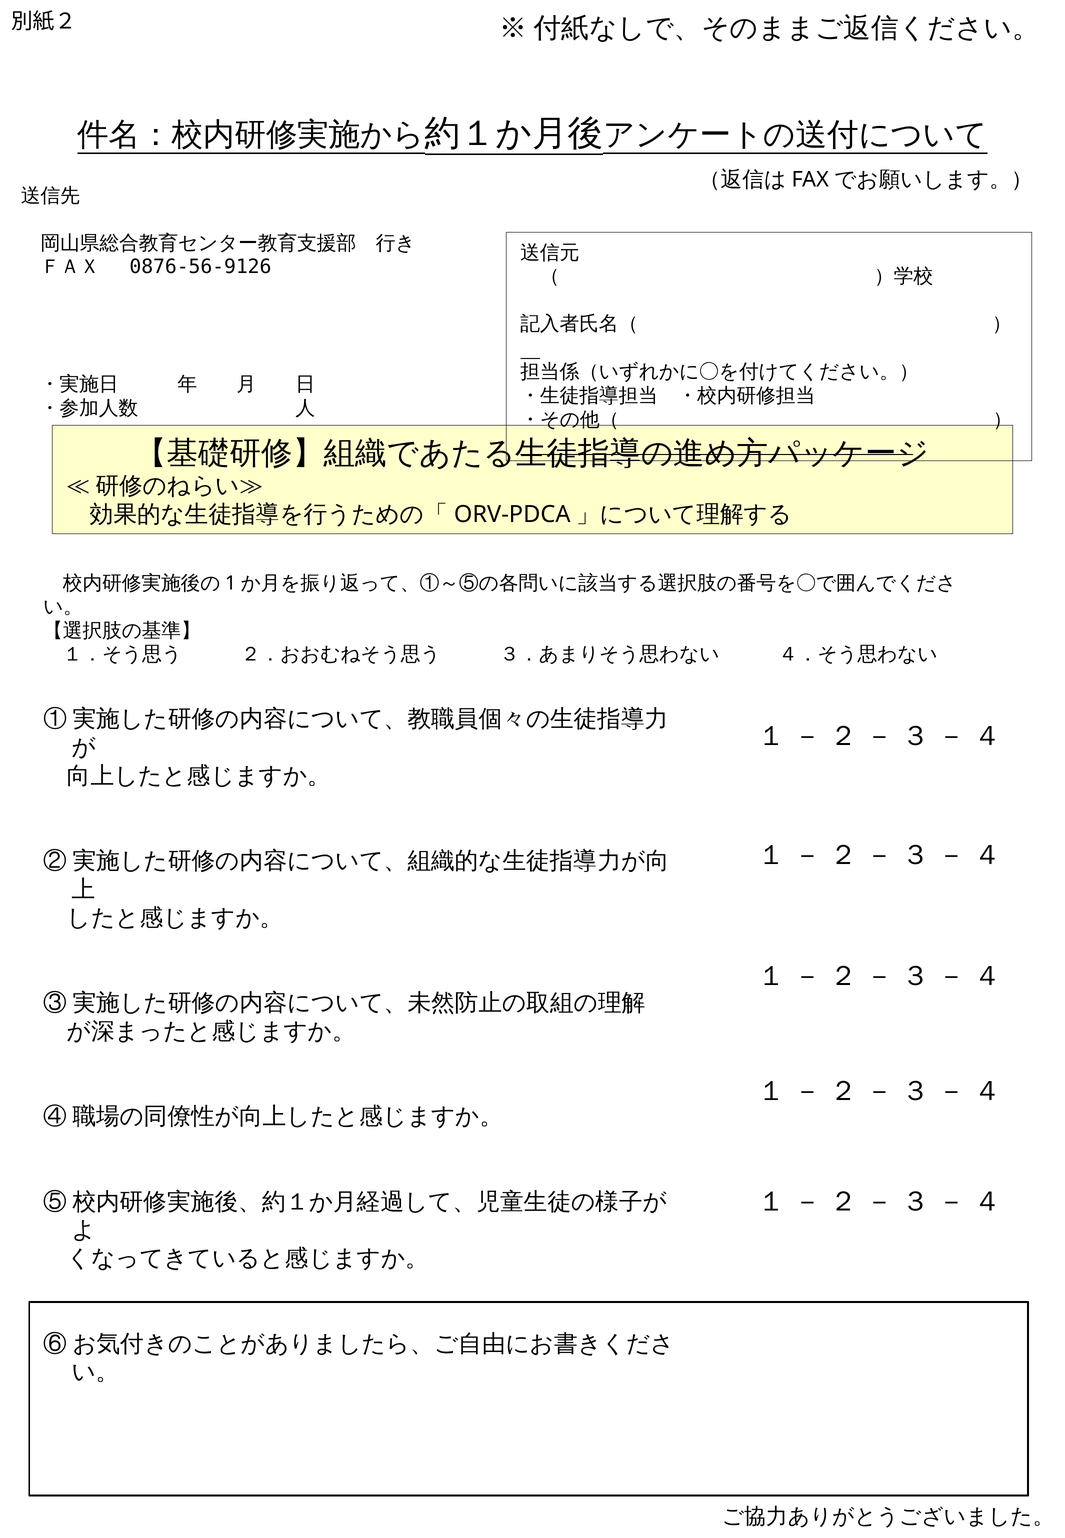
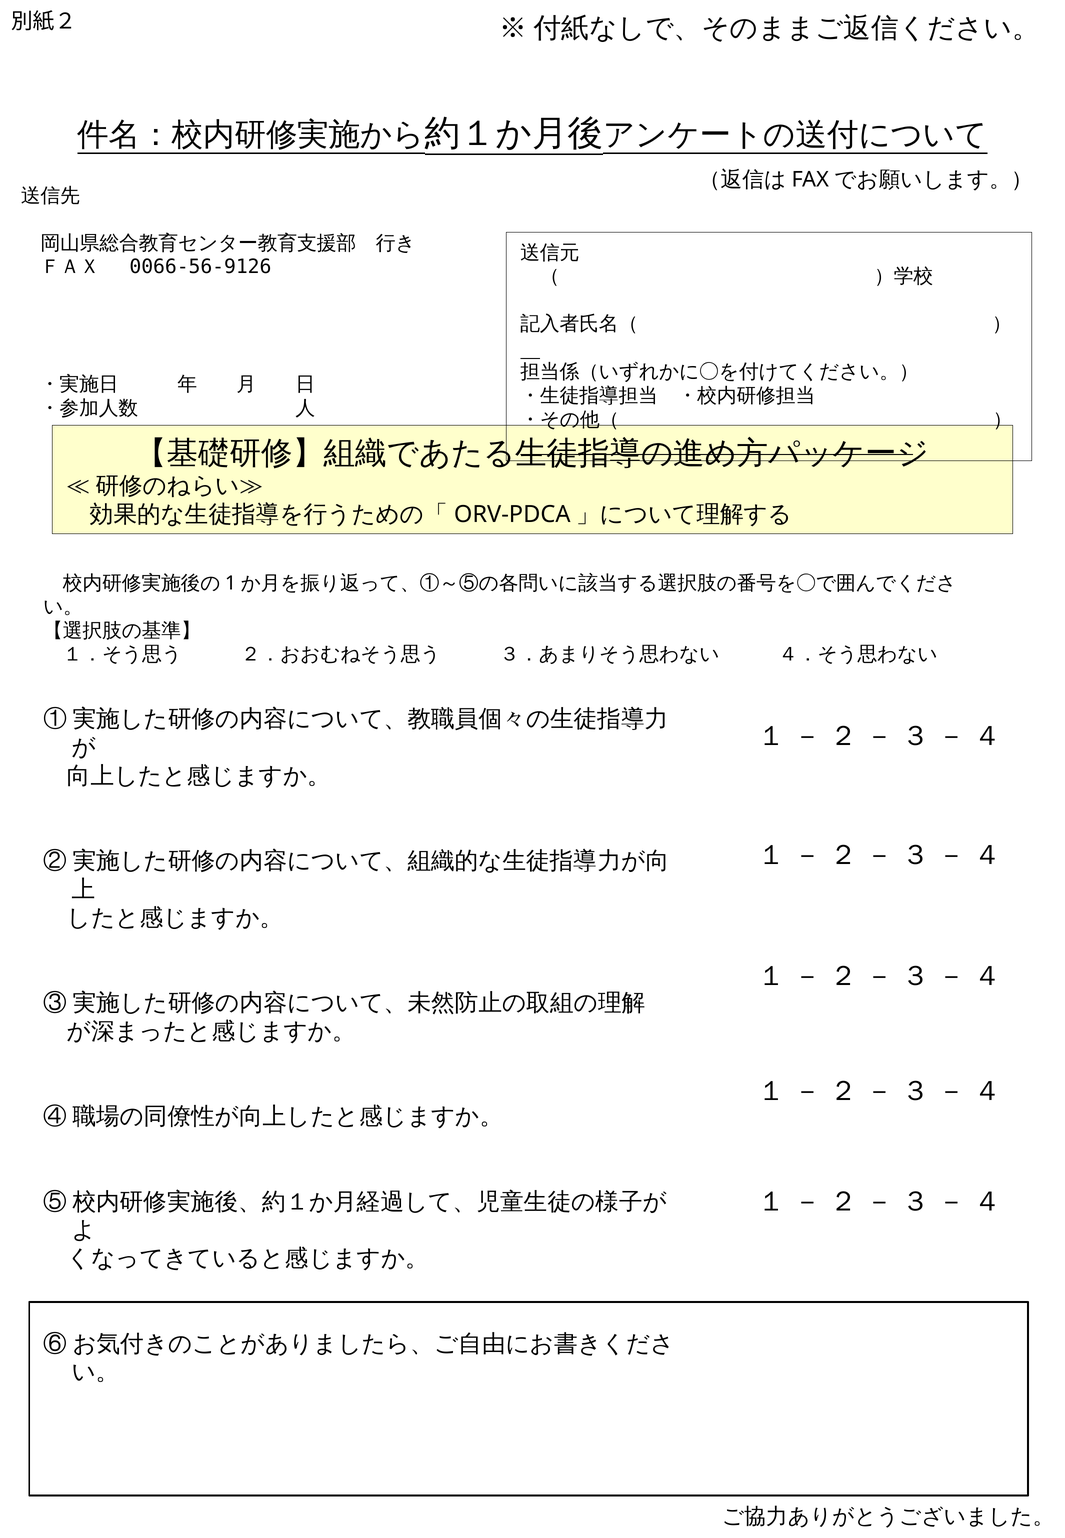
0876-56-9126: 0876-56-9126 -> 0066-56-9126
